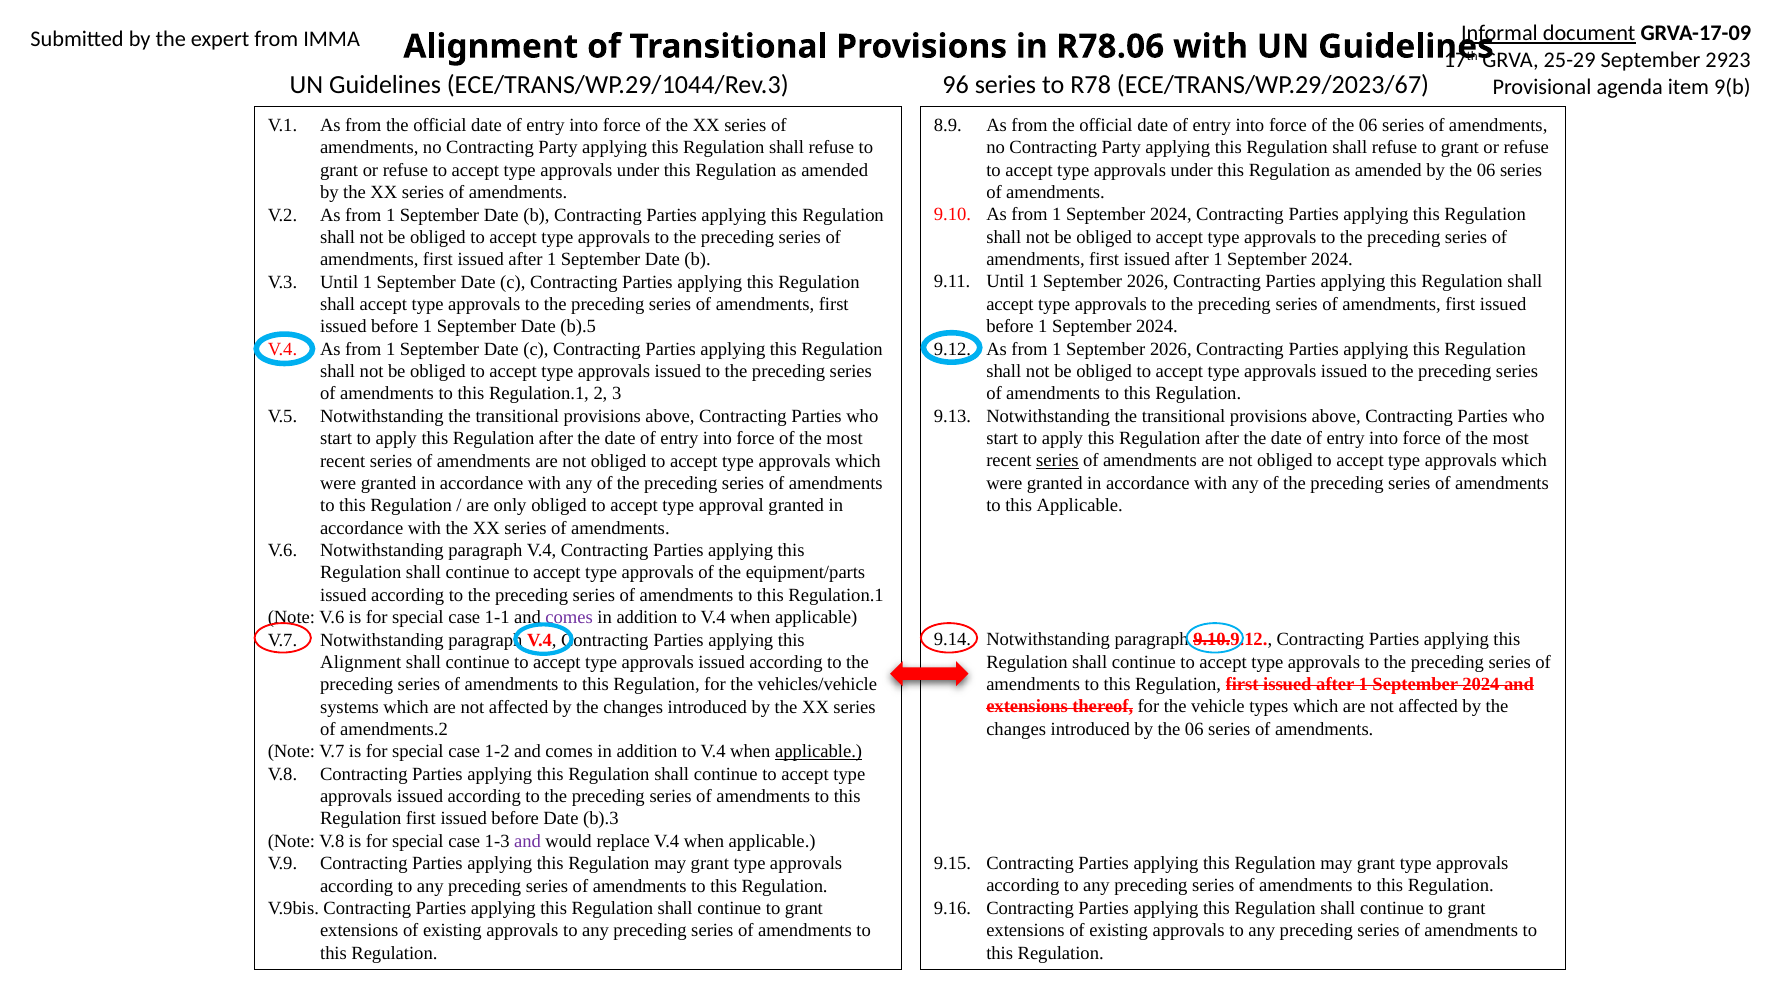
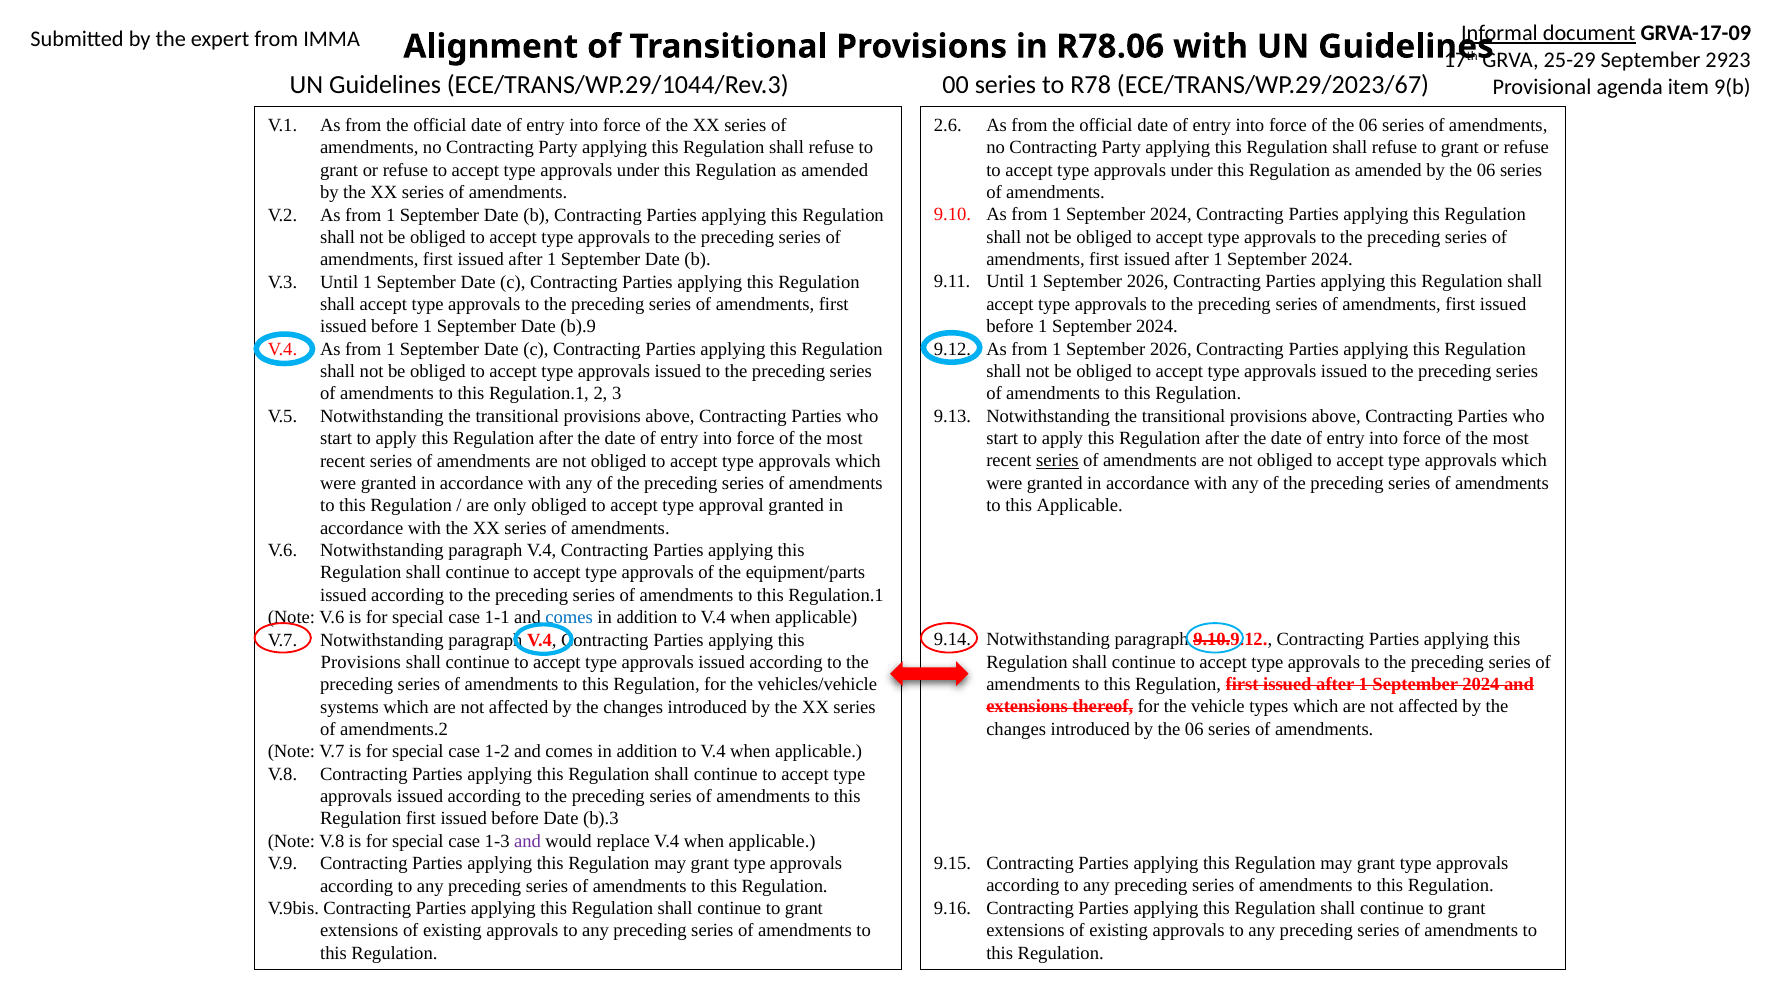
96: 96 -> 00
8.9: 8.9 -> 2.6
b).5: b).5 -> b).9
comes at (569, 618) colour: purple -> blue
Alignment at (361, 663): Alignment -> Provisions
applicable at (819, 752) underline: present -> none
